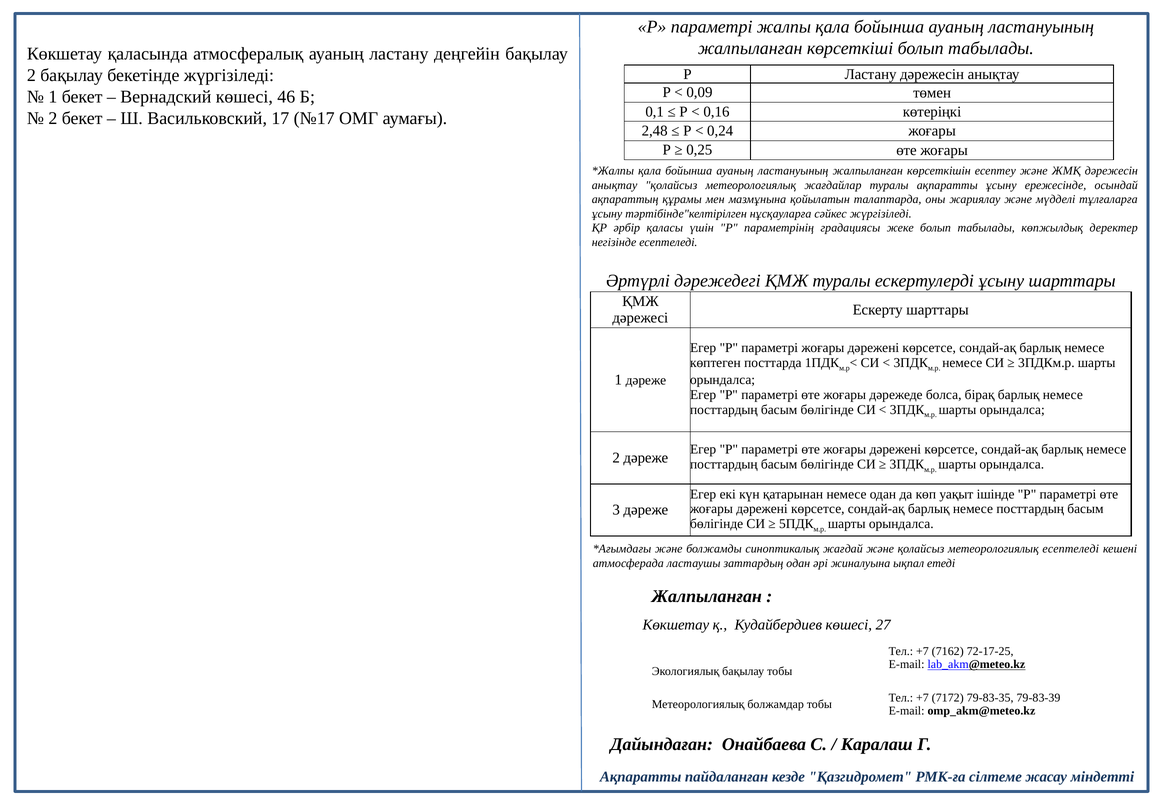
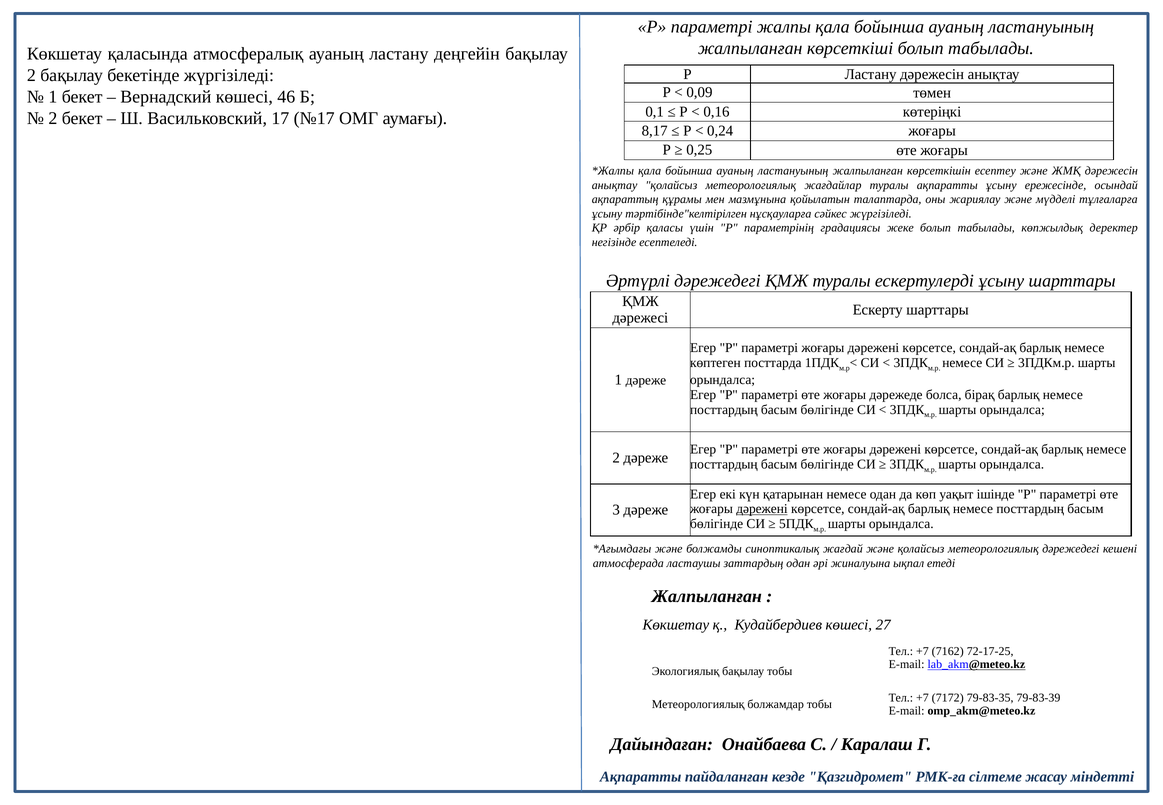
2,48: 2,48 -> 8,17
дәрежені at (762, 509) underline: none -> present
метеорологиялық есептеледі: есептеледі -> дәрежедегі
